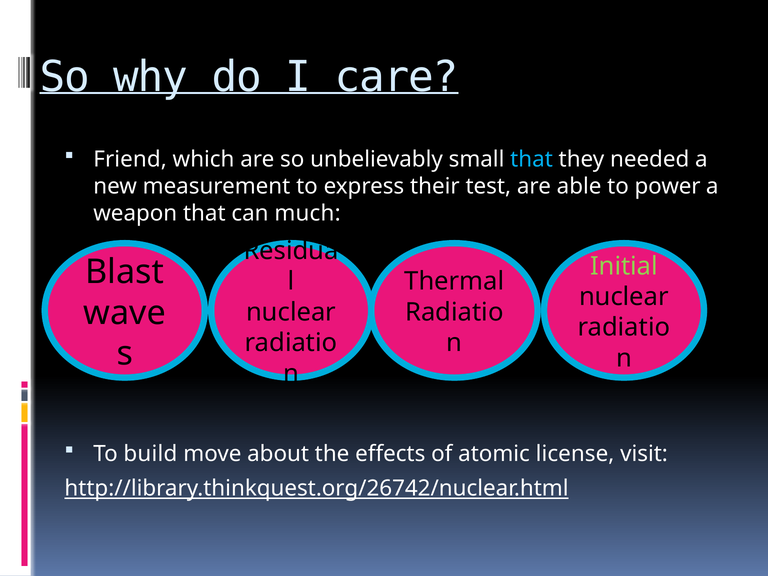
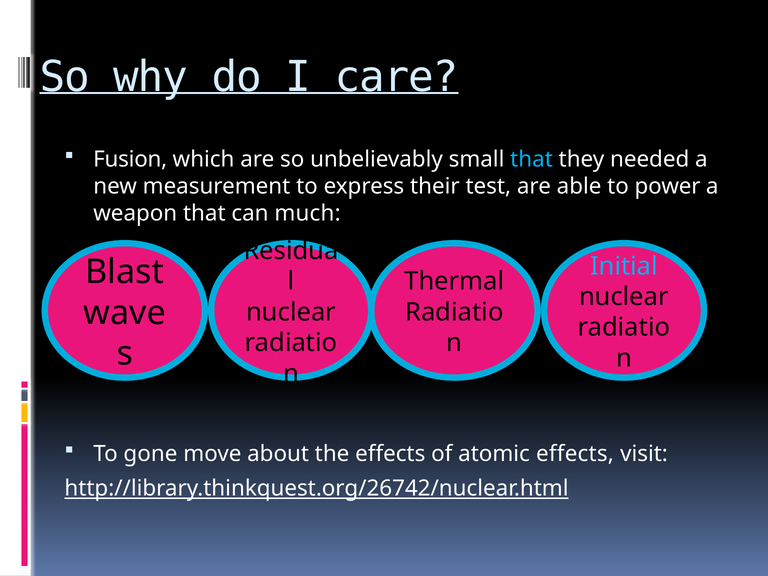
Friend: Friend -> Fusion
Initial colour: light green -> light blue
build: build -> gone
atomic license: license -> effects
